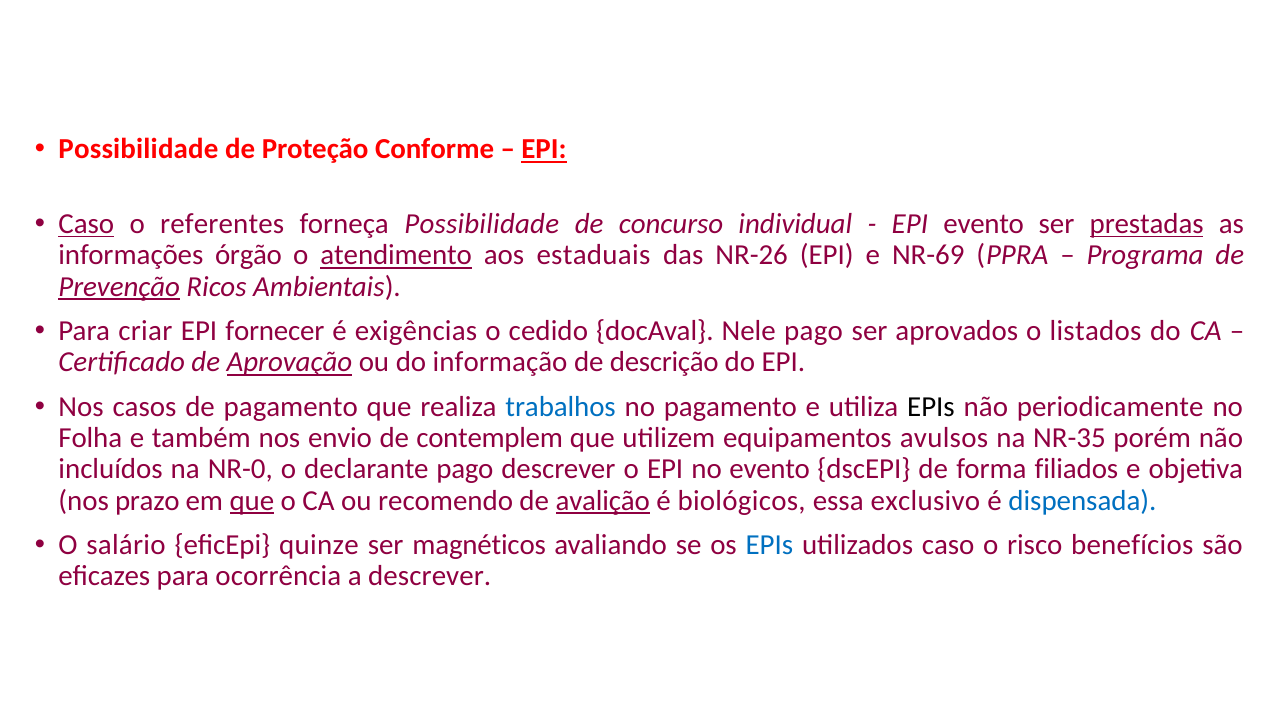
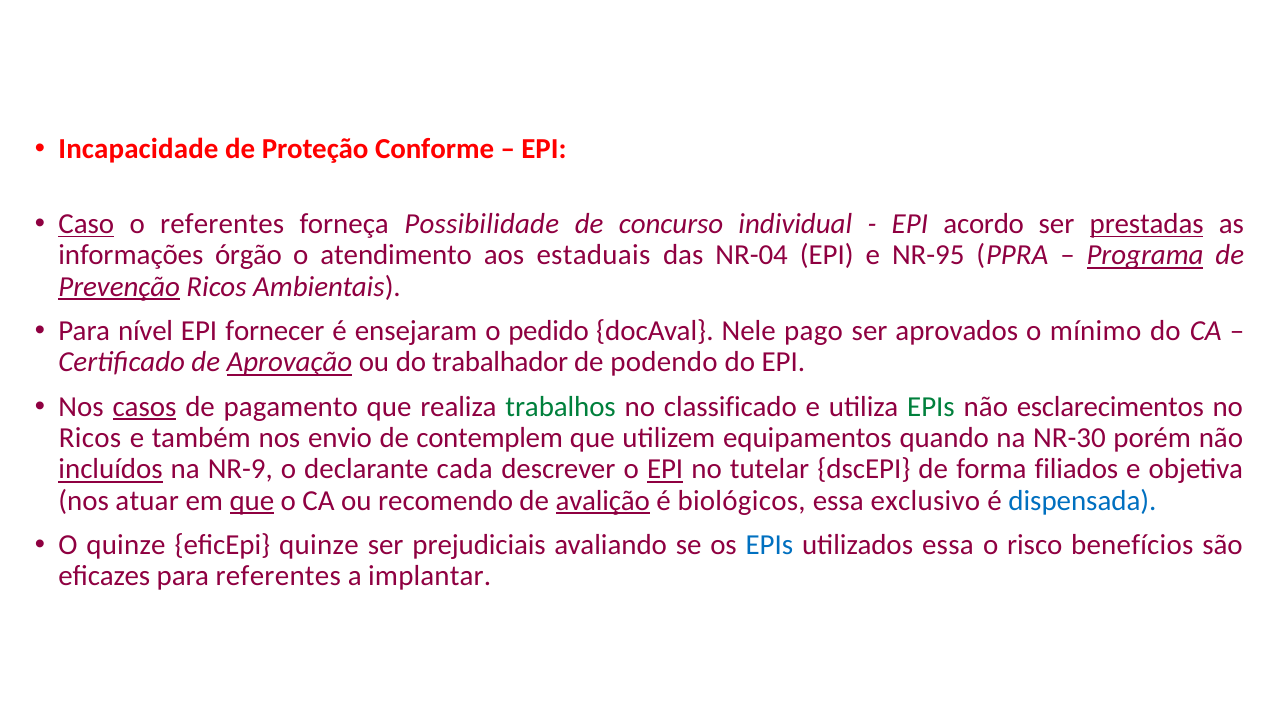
Possibilidade at (138, 149): Possibilidade -> Incapacidade
EPI at (544, 149) underline: present -> none
EPI evento: evento -> acordo
atendimento underline: present -> none
NR-26: NR-26 -> NR-04
NR-69: NR-69 -> NR-95
Programa underline: none -> present
criar: criar -> nível
exigências: exigências -> ensejaram
cedido: cedido -> pedido
listados: listados -> mínimo
informação: informação -> trabalhador
descrição: descrição -> podendo
casos underline: none -> present
trabalhos colour: blue -> green
no pagamento: pagamento -> classificado
EPIs at (931, 407) colour: black -> green
periodicamente: periodicamente -> esclarecimentos
Folha at (90, 438): Folha -> Ricos
avulsos: avulsos -> quando
NR-35: NR-35 -> NR-30
incluídos underline: none -> present
NR-0: NR-0 -> NR-9
declarante pago: pago -> cada
EPI at (665, 469) underline: none -> present
no evento: evento -> tutelar
prazo: prazo -> atuar
O salário: salário -> quinze
magnéticos: magnéticos -> prejudiciais
utilizados caso: caso -> essa
para ocorrência: ocorrência -> referentes
a descrever: descrever -> implantar
